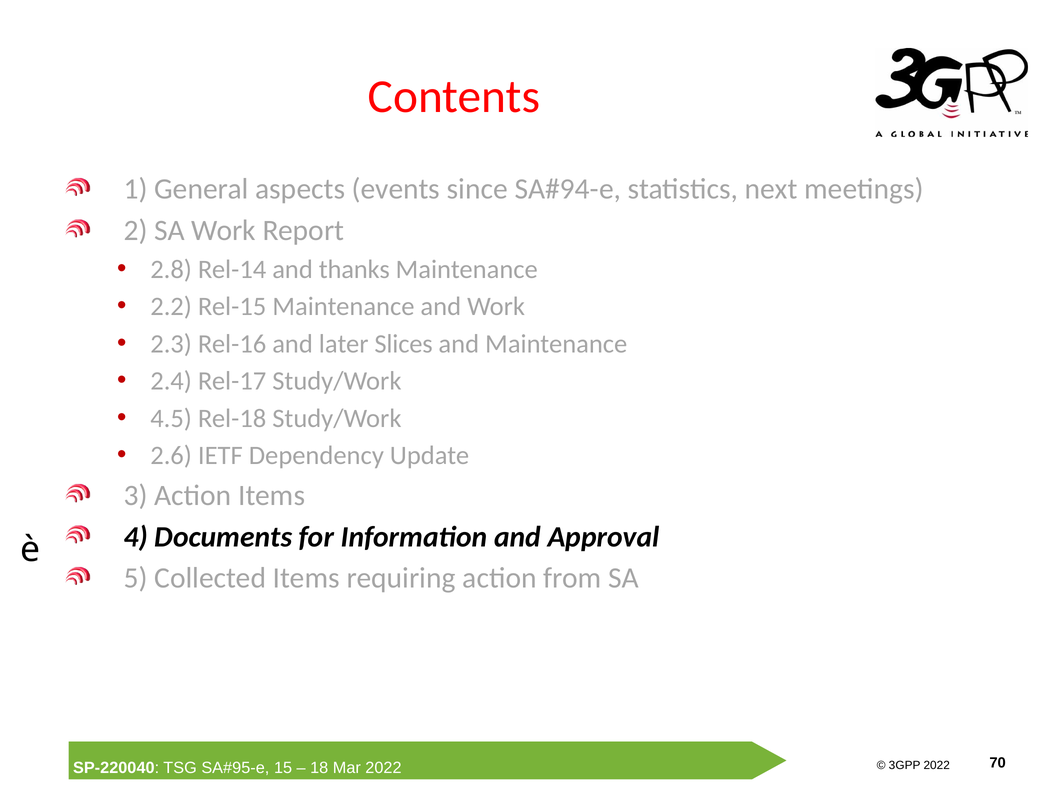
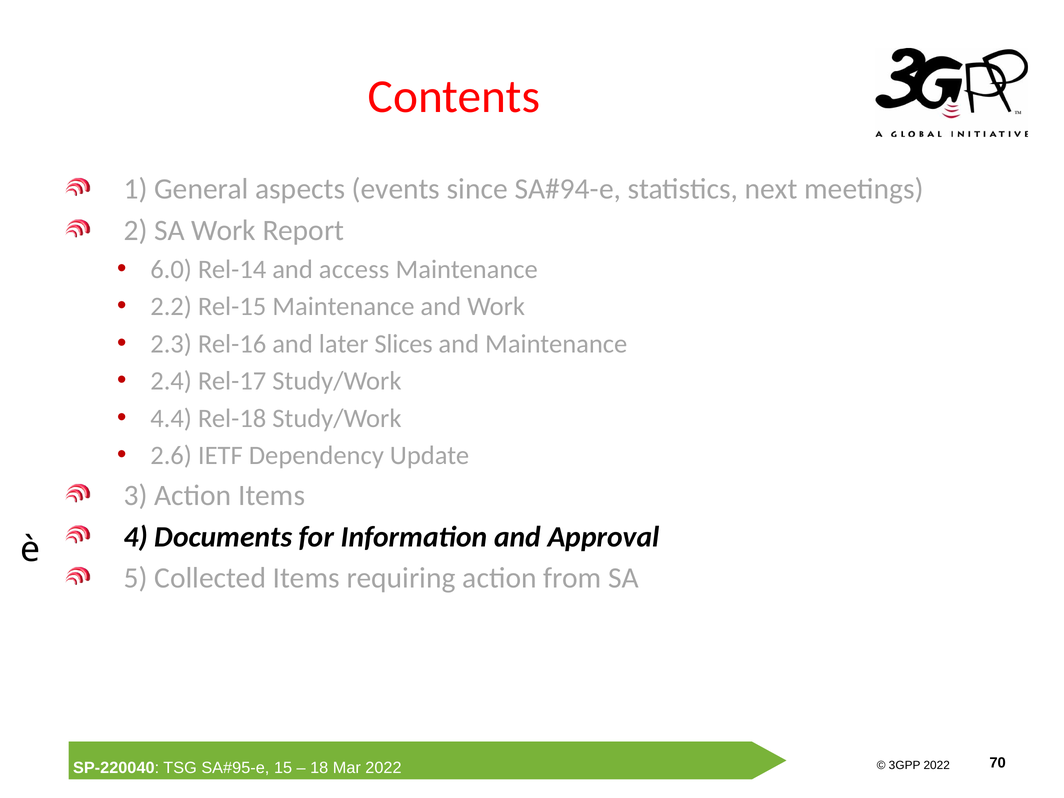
2.8: 2.8 -> 6.0
thanks: thanks -> access
4.5: 4.5 -> 4.4
